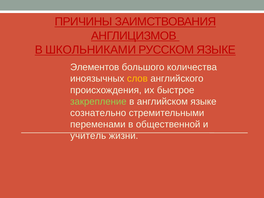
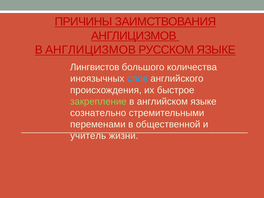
В ШКОЛЬНИКАМИ: ШКОЛЬНИКАМИ -> АНГЛИЦИЗМОВ
Элементов: Элементов -> Лингвистов
слов colour: yellow -> light blue
